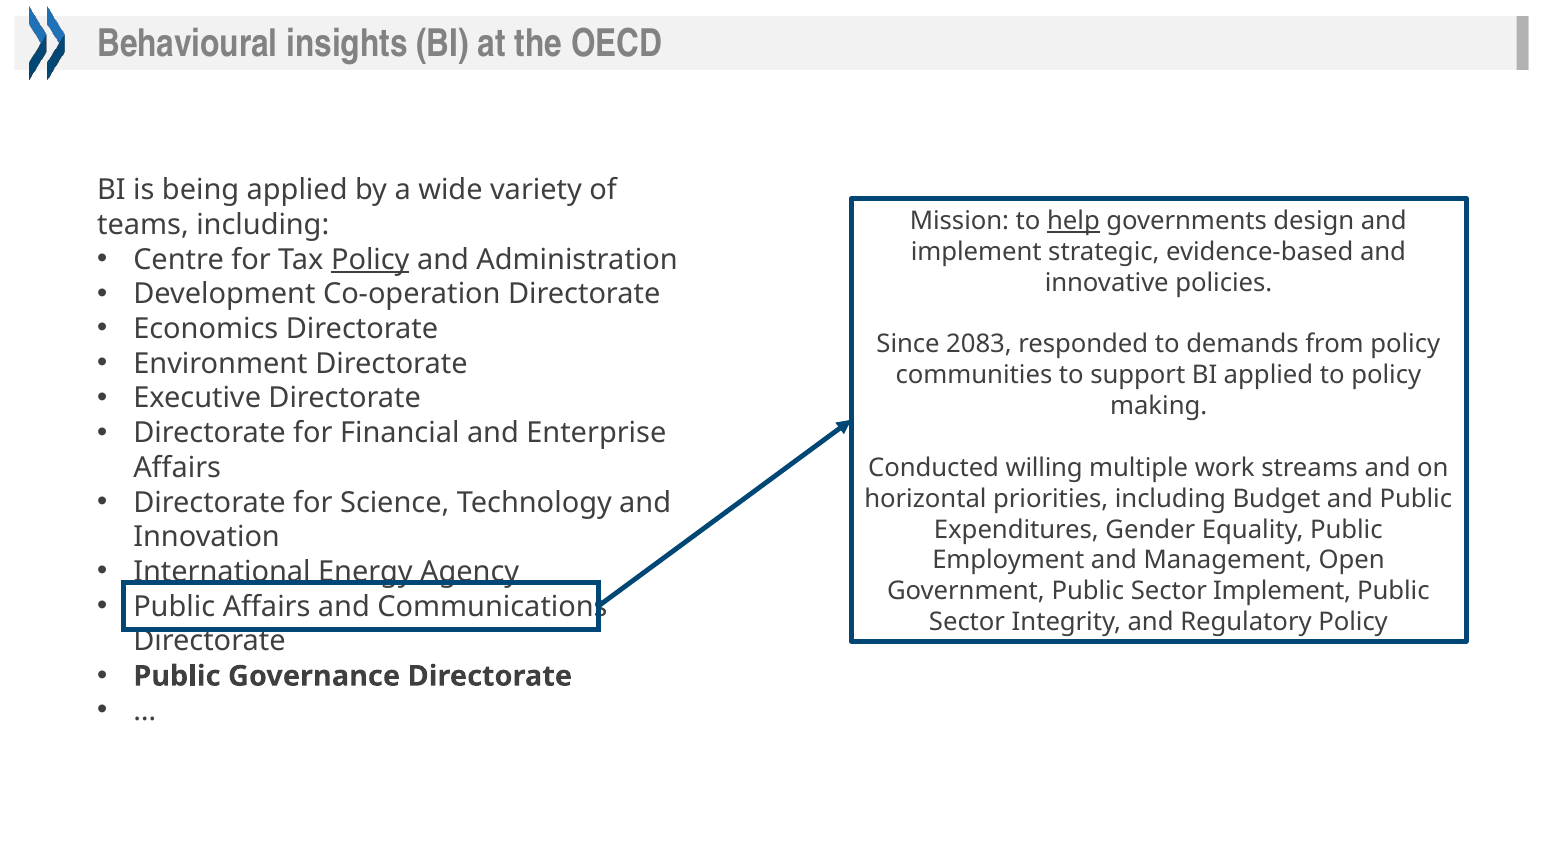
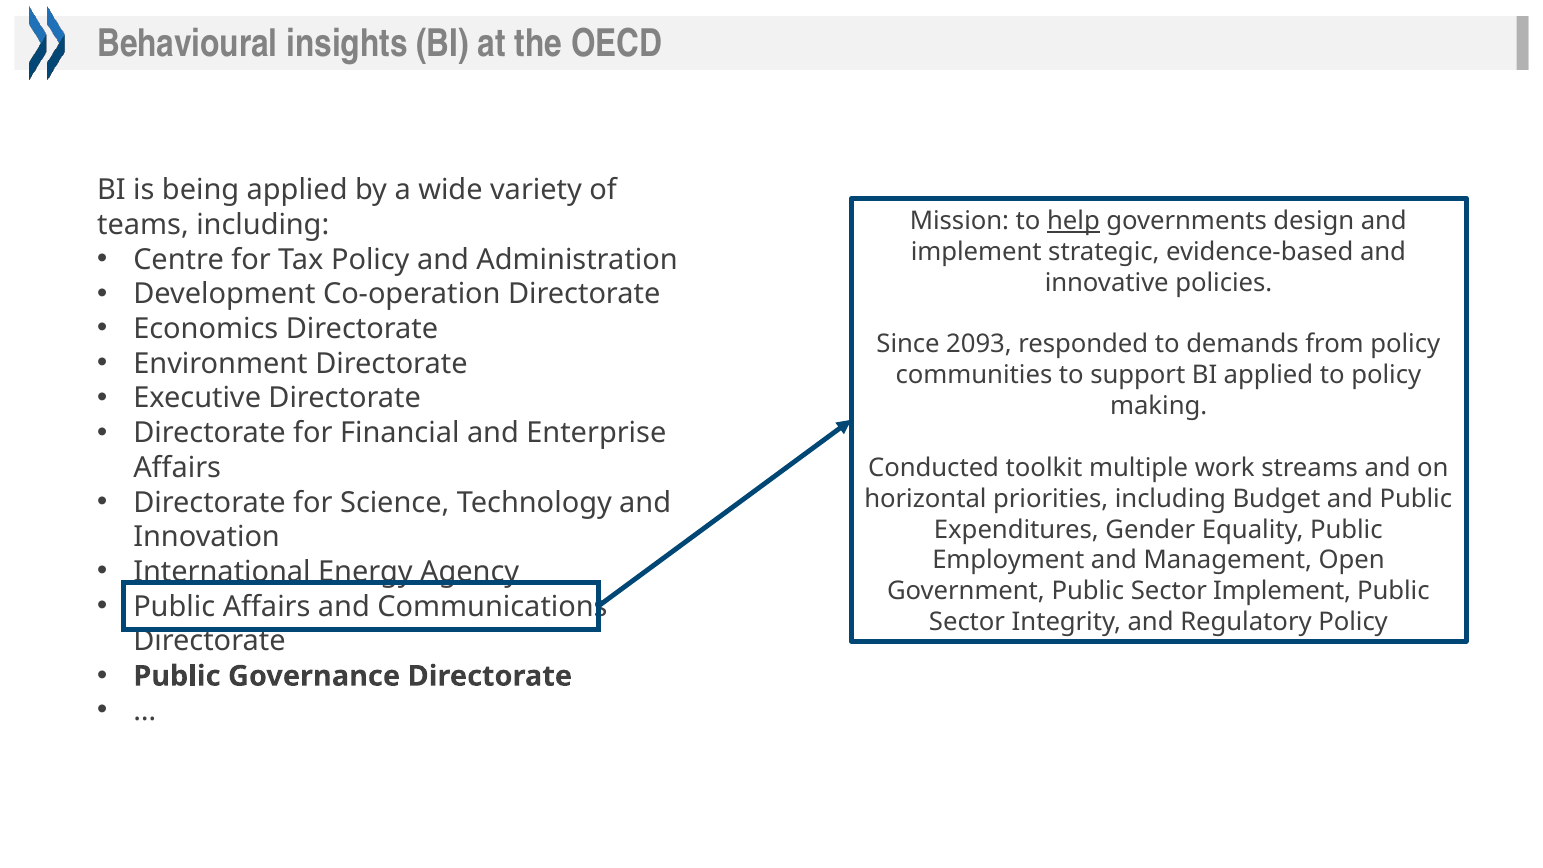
Policy at (370, 259) underline: present -> none
2083: 2083 -> 2093
willing: willing -> toolkit
